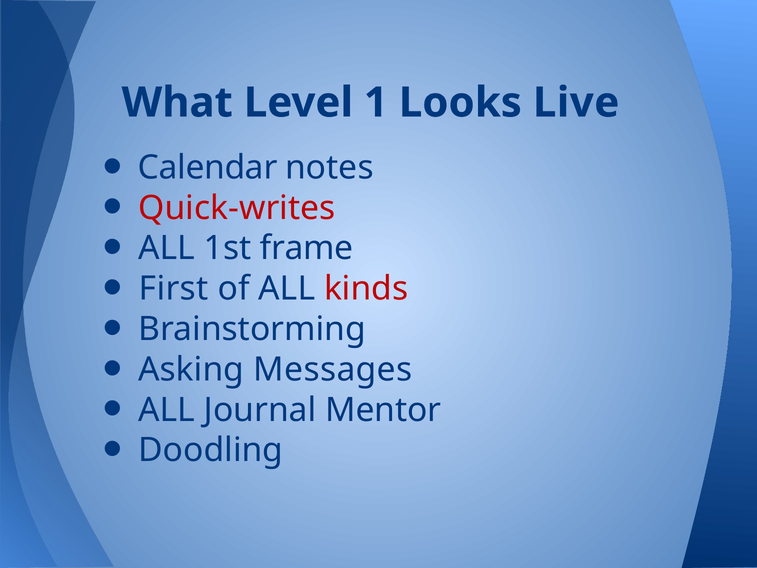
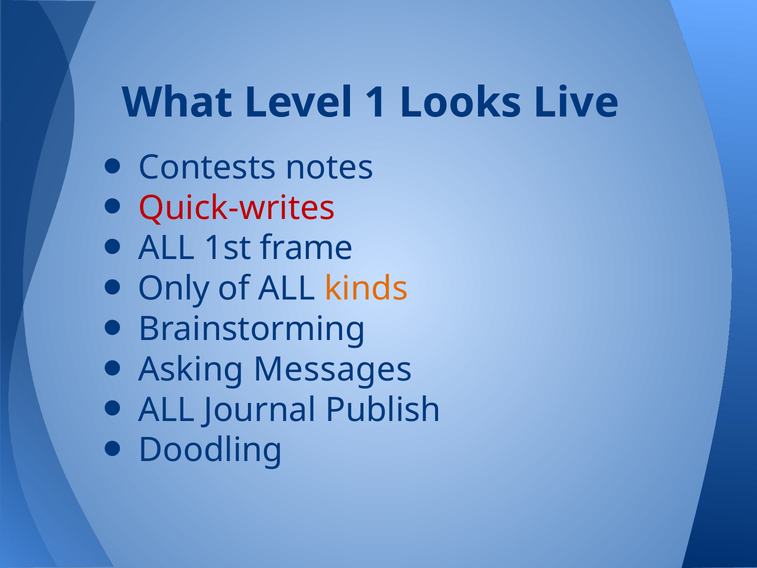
Calendar: Calendar -> Contests
First: First -> Only
kinds colour: red -> orange
Mentor: Mentor -> Publish
